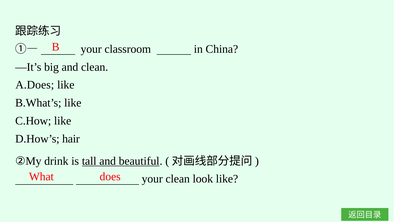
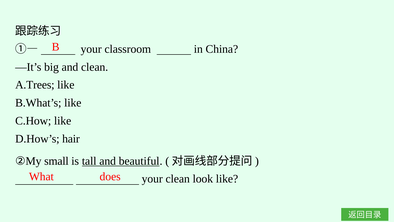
A.Does: A.Does -> A.Trees
drink: drink -> small
